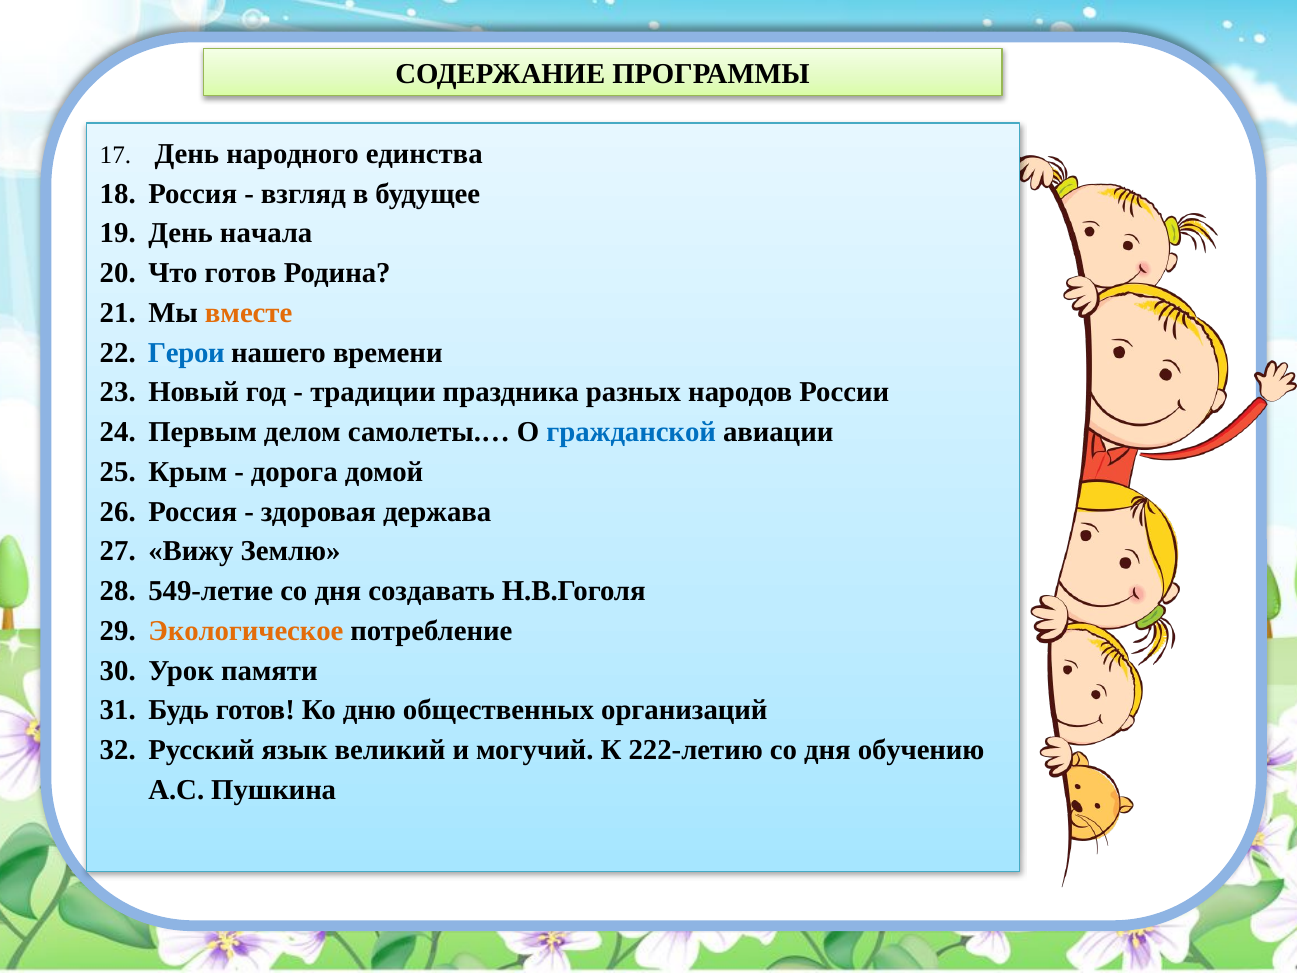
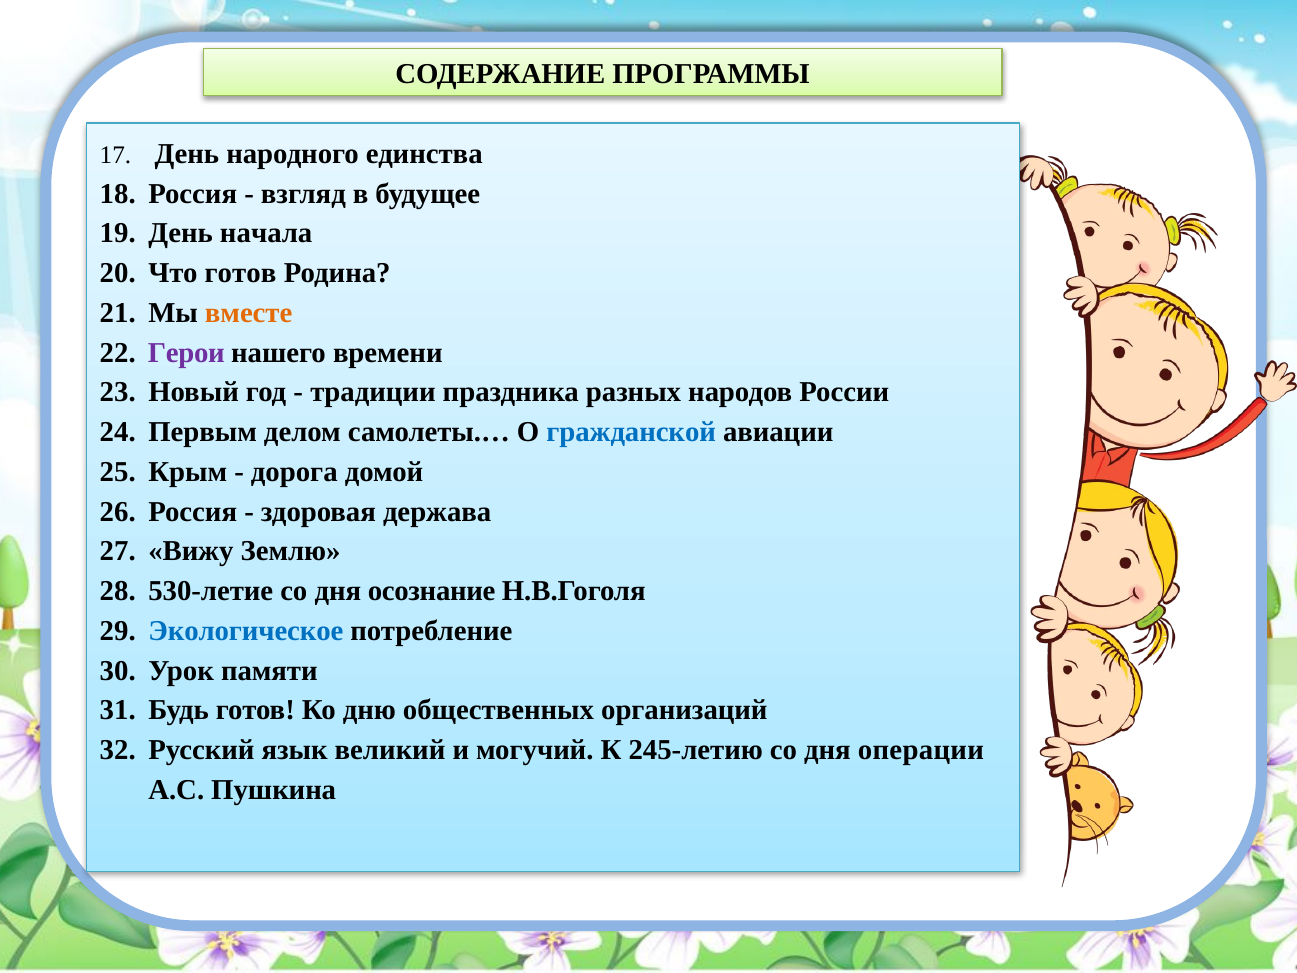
Герои colour: blue -> purple
549-летие: 549-летие -> 530-летие
создавать: создавать -> осознание
Экологическое colour: orange -> blue
222-летию: 222-летию -> 245-летию
обучению: обучению -> операции
